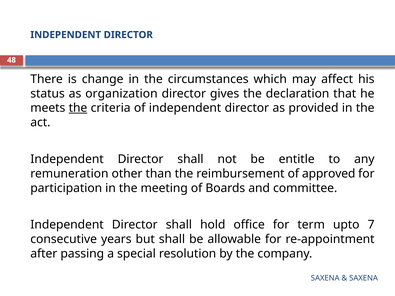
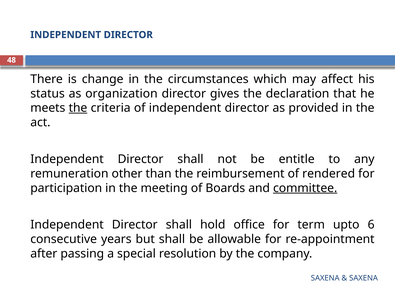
approved: approved -> rendered
committee underline: none -> present
7: 7 -> 6
